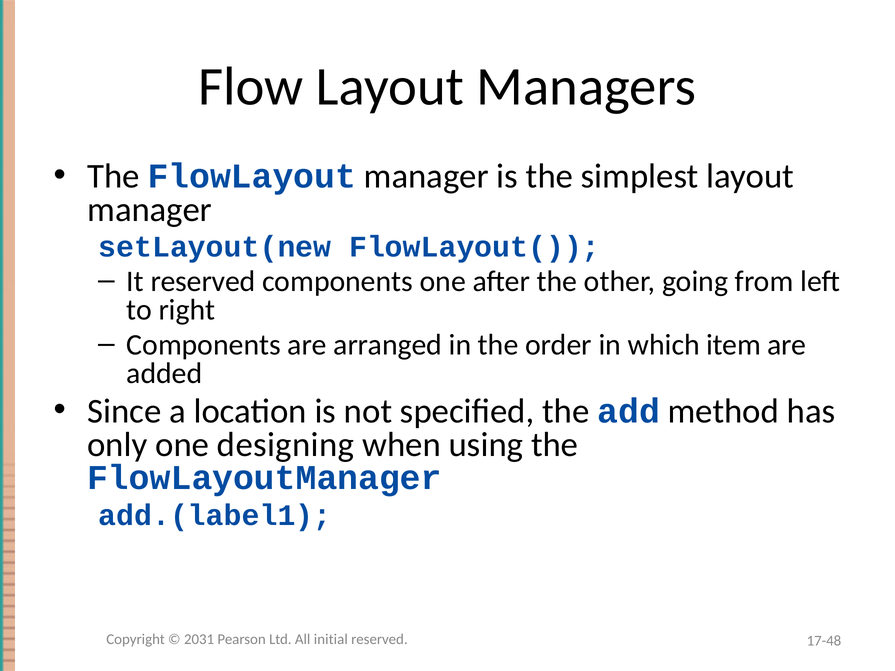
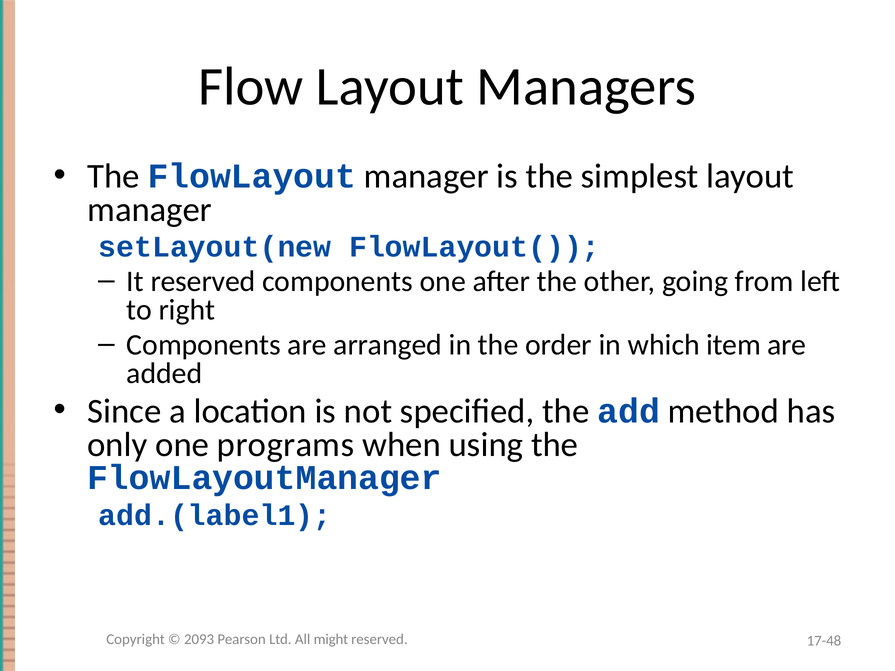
designing: designing -> programs
2031: 2031 -> 2093
initial: initial -> might
